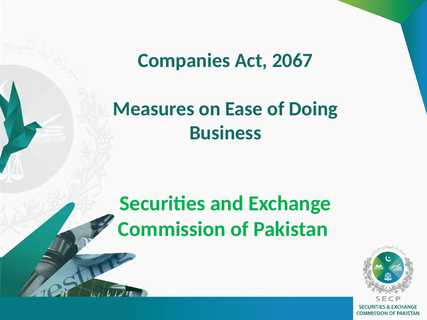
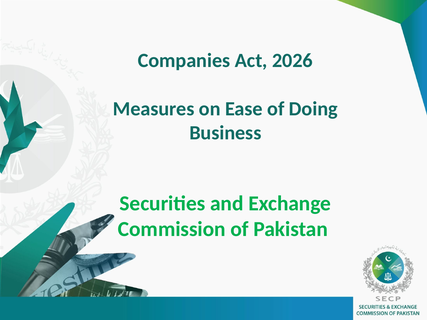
2067: 2067 -> 2026
